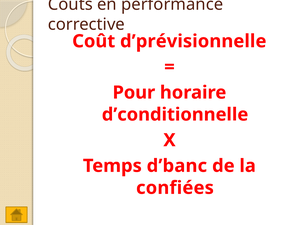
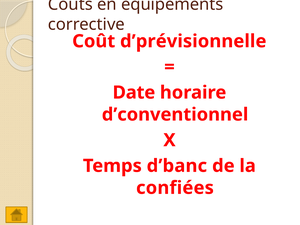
performance: performance -> équipements
Pour: Pour -> Date
d’conditionnelle: d’conditionnelle -> d’conventionnel
